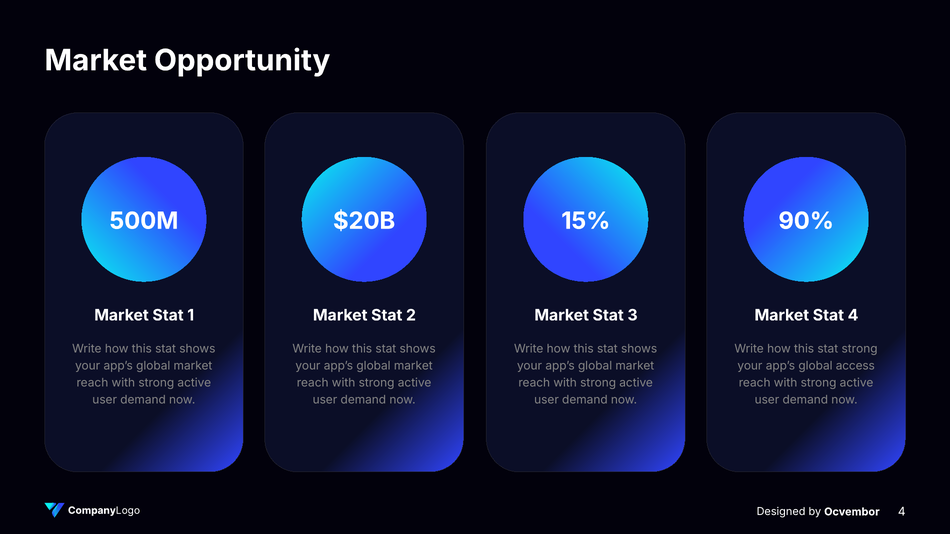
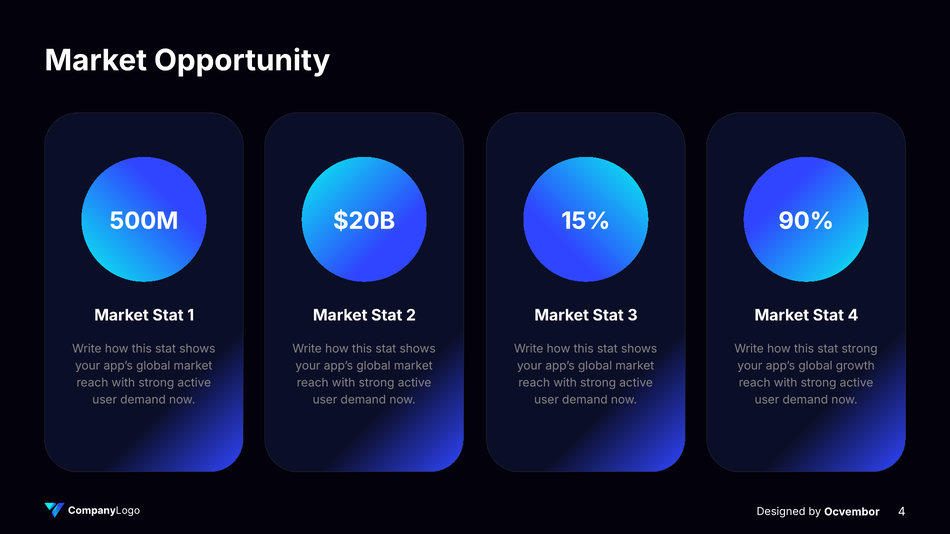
access: access -> growth
